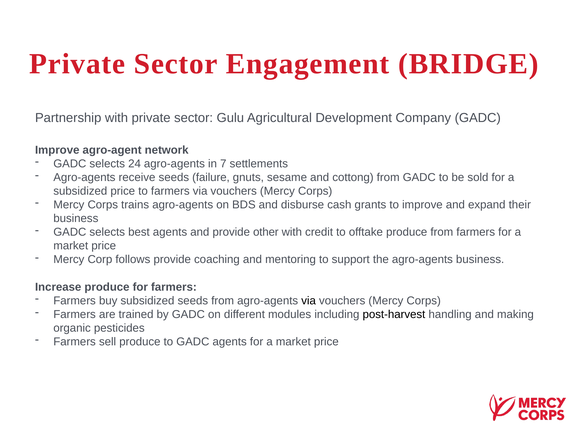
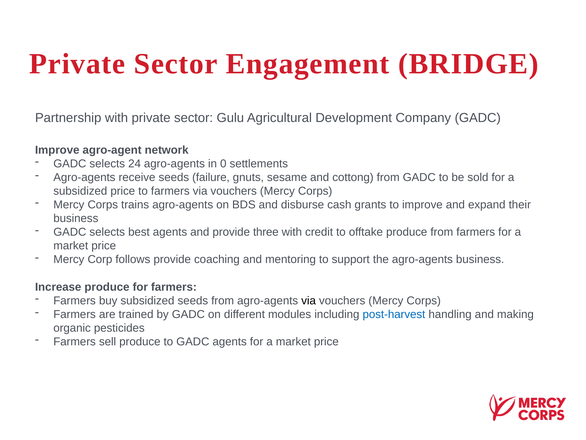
7: 7 -> 0
other: other -> three
post-harvest colour: black -> blue
